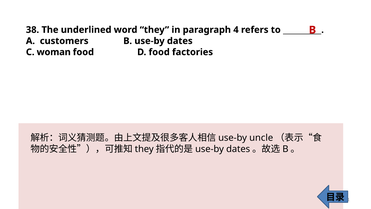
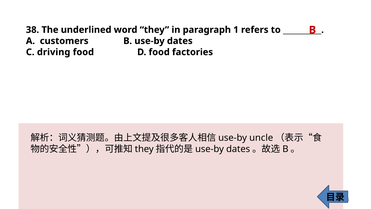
4: 4 -> 1
woman: woman -> driving
